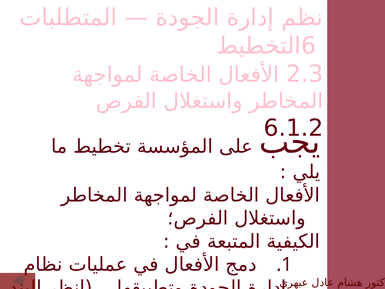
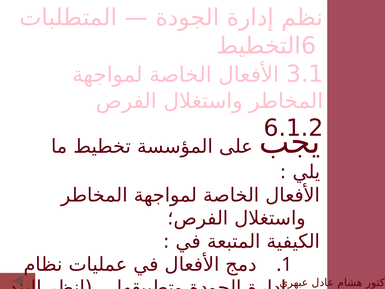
2.3: 2.3 -> 3.1
